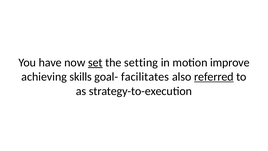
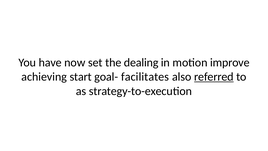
set underline: present -> none
setting: setting -> dealing
skills: skills -> start
